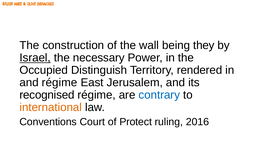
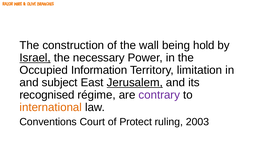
they: they -> hold
Distinguish: Distinguish -> Information
rendered: rendered -> limitation
and régime: régime -> subject
Jerusalem underline: none -> present
contrary colour: blue -> purple
2016: 2016 -> 2003
